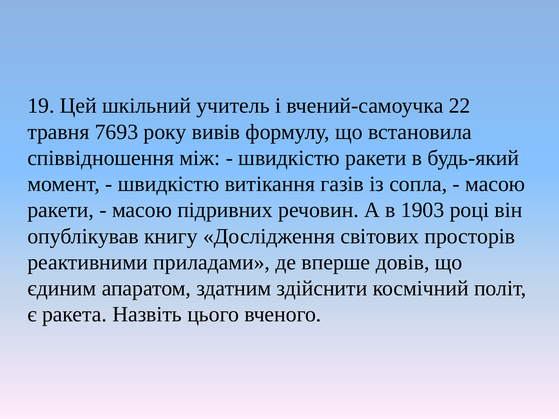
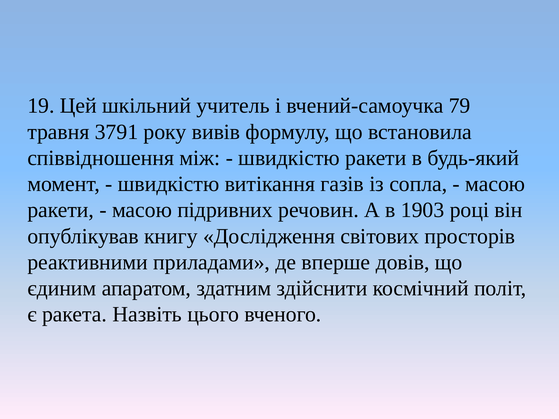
22: 22 -> 79
7693: 7693 -> 3791
